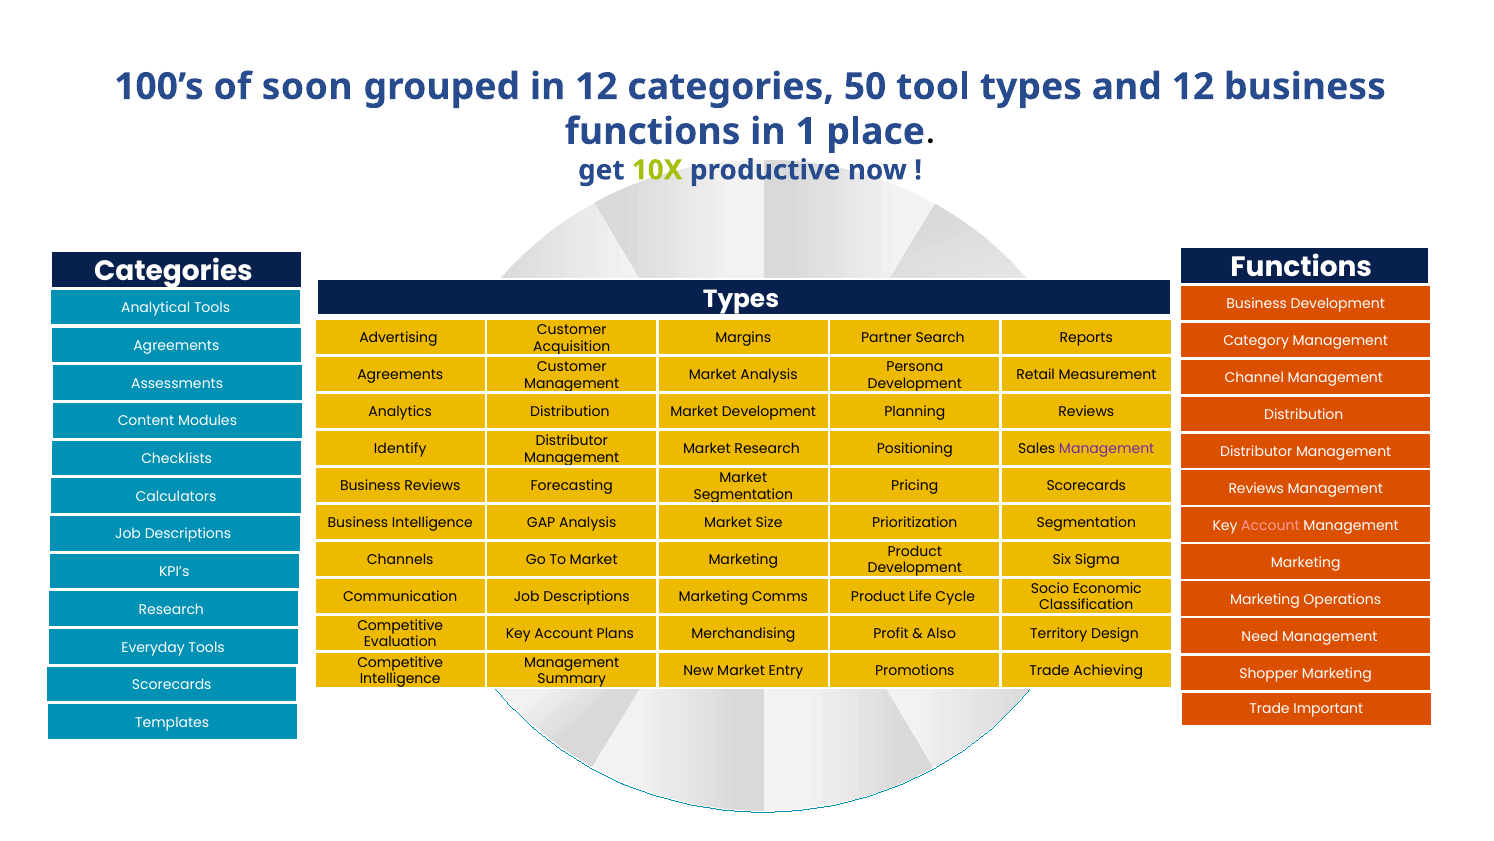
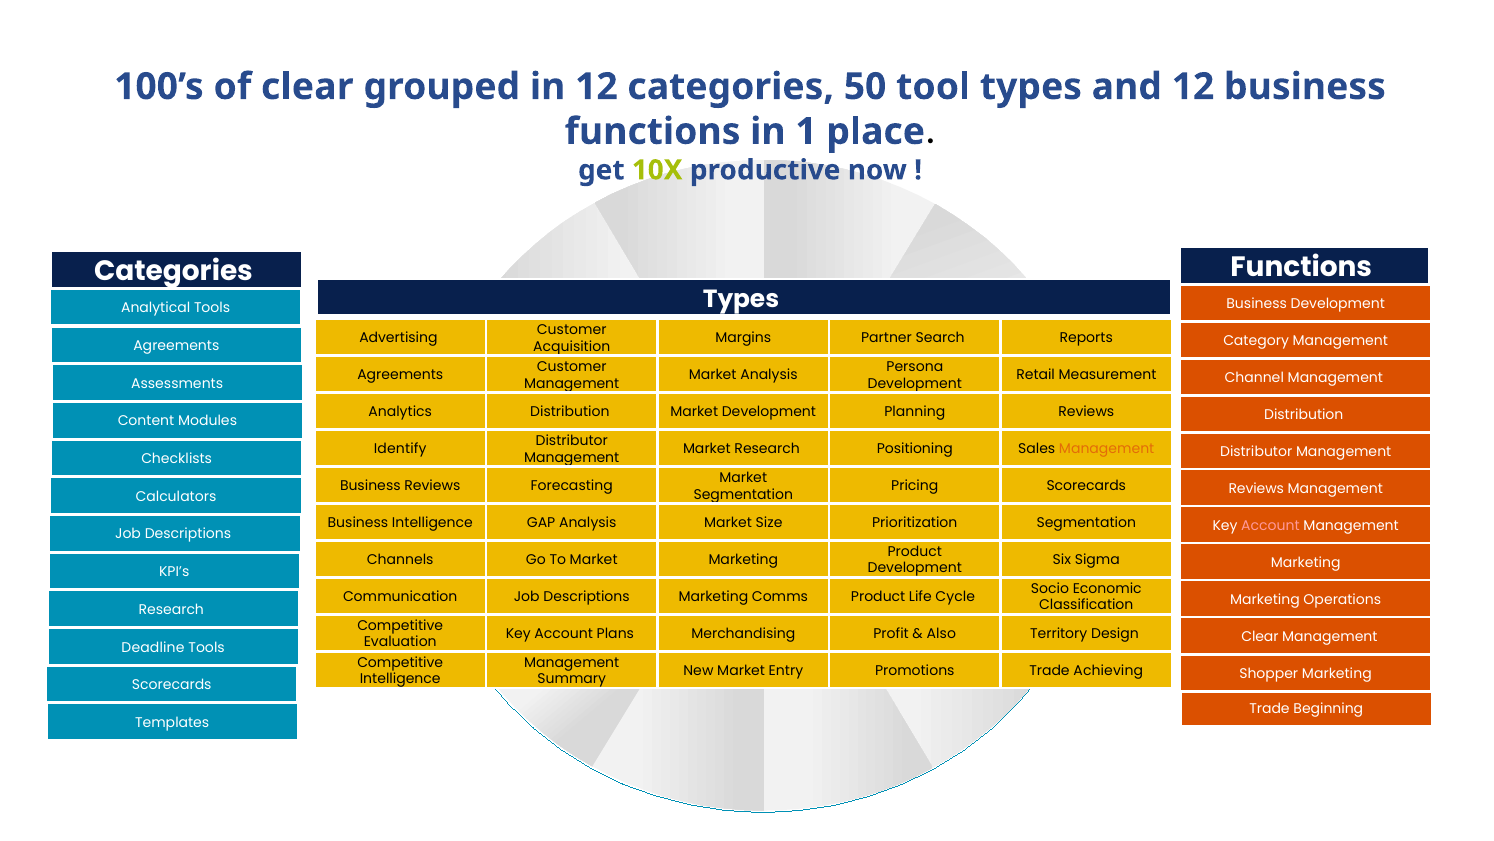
of soon: soon -> clear
Management at (1107, 449) colour: purple -> orange
Need at (1260, 636): Need -> Clear
Everyday: Everyday -> Deadline
Important: Important -> Beginning
